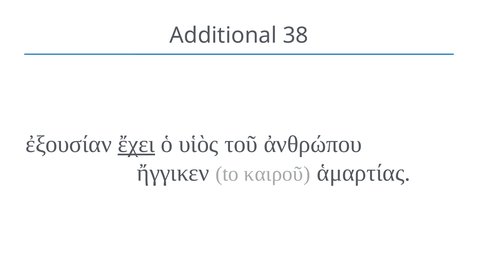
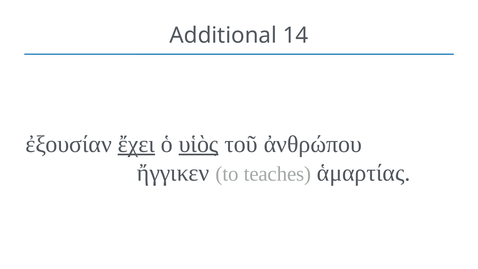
38: 38 -> 14
υἱὸς underline: none -> present
καιροῦ: καιροῦ -> teaches
